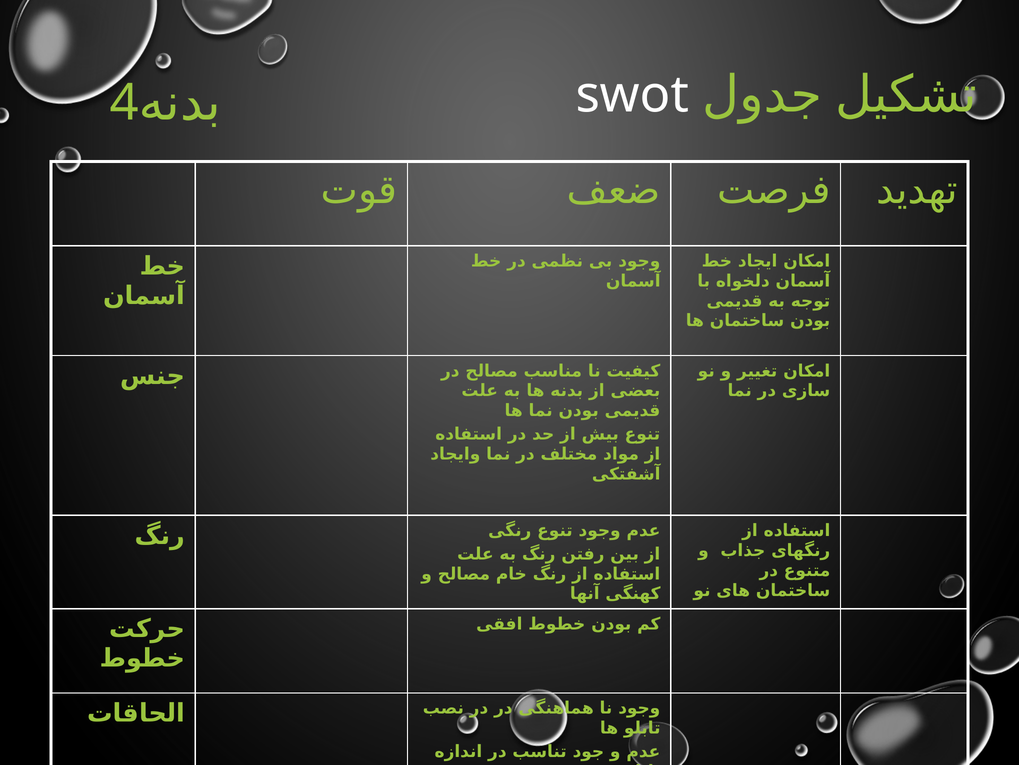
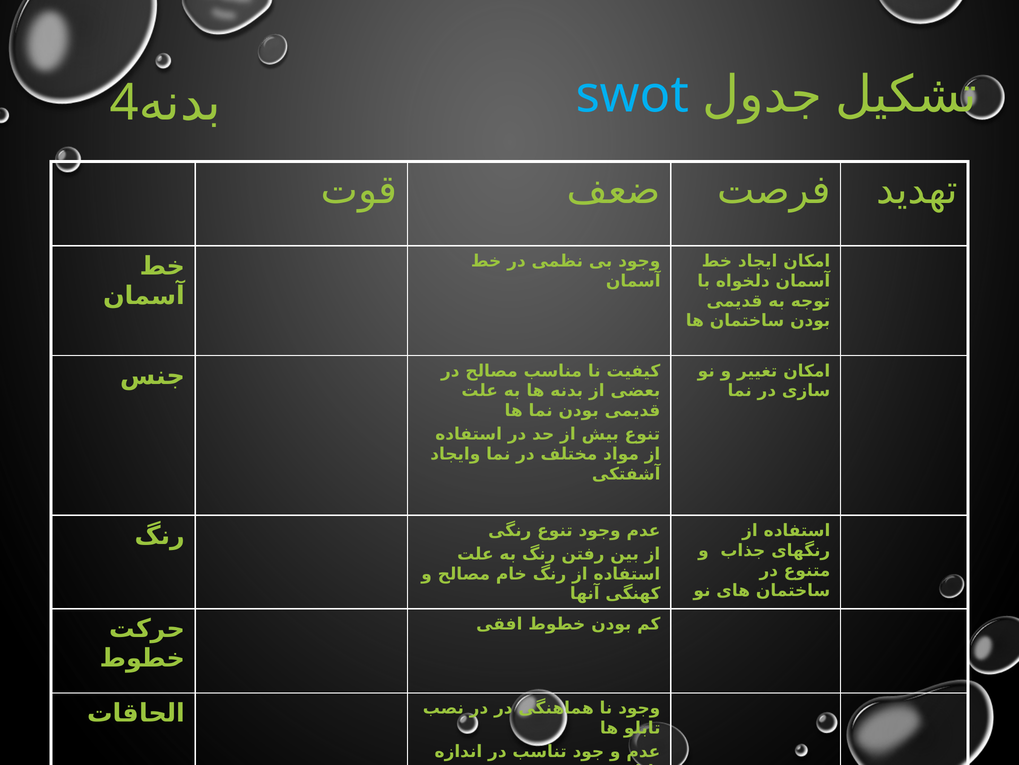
swot colour: white -> light blue
